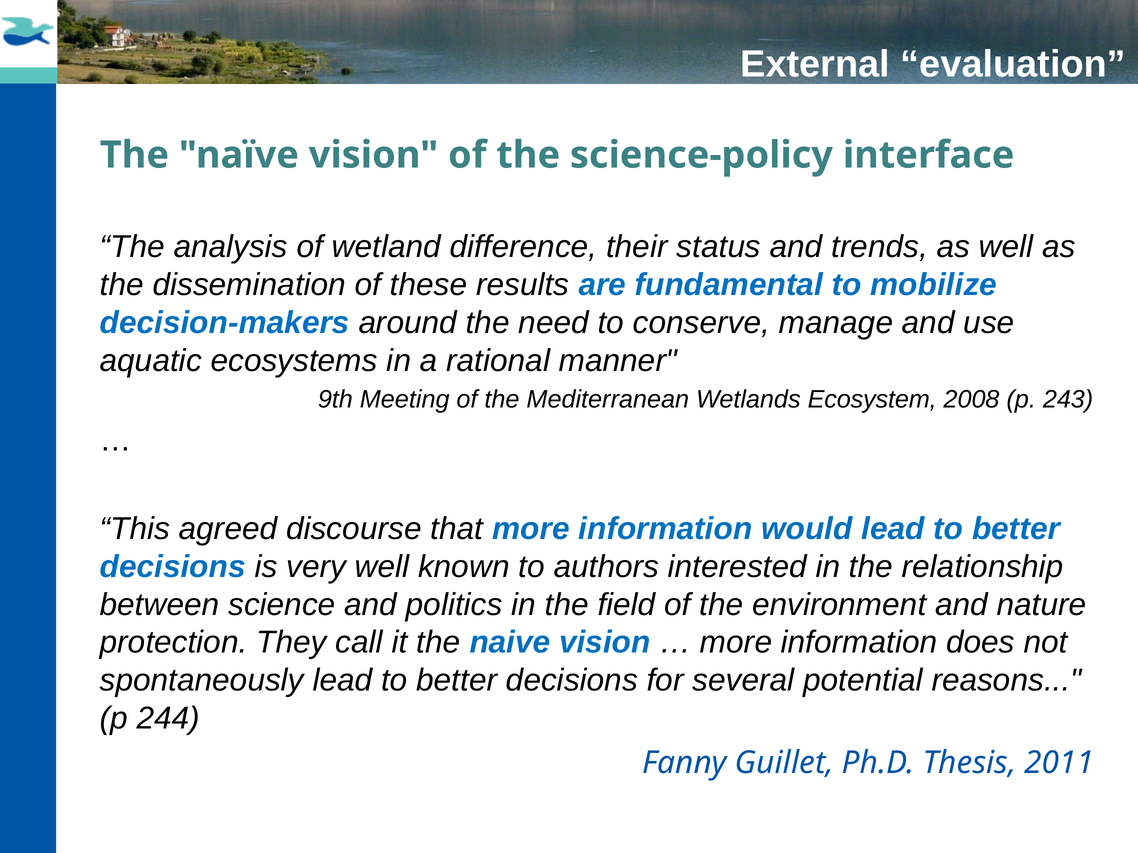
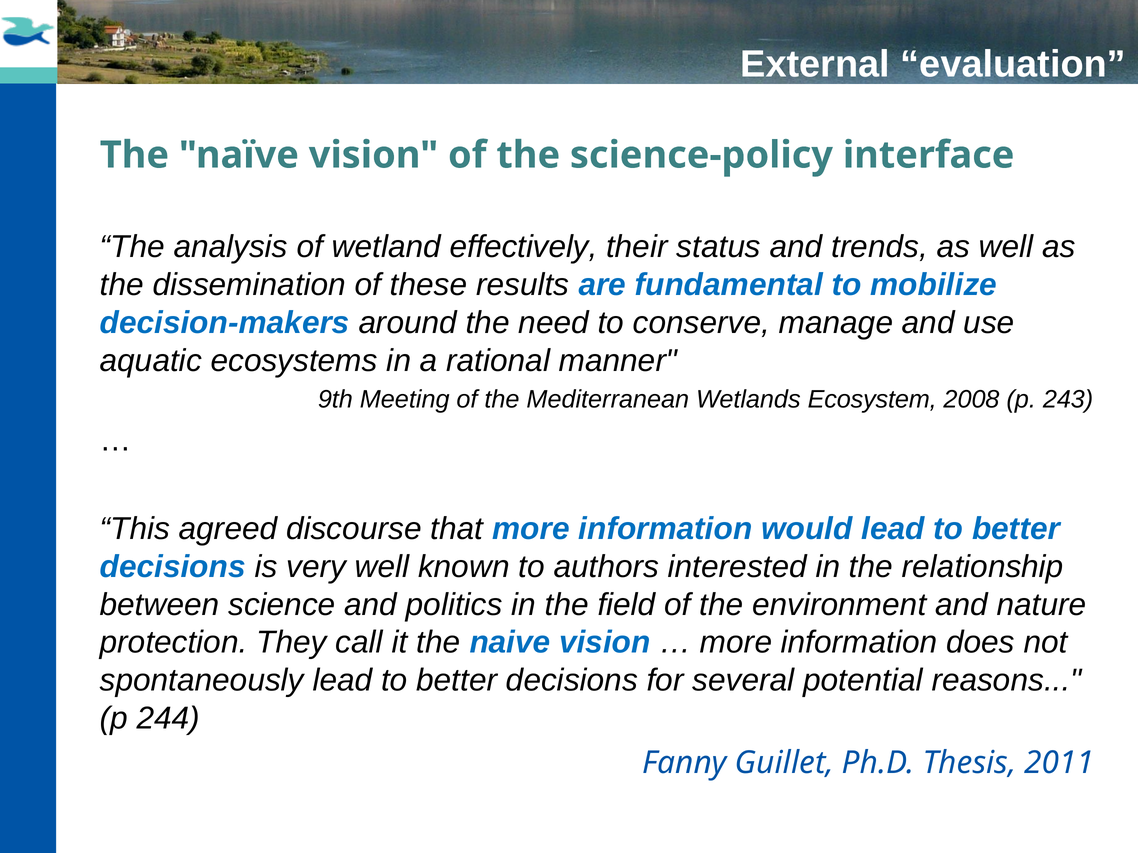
difference: difference -> effectively
